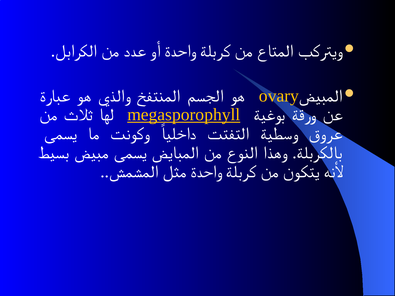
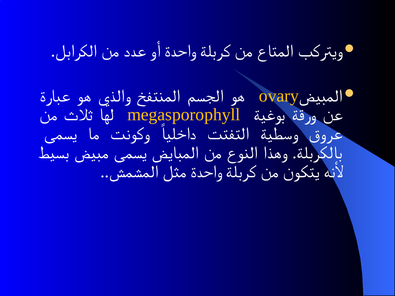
megasporophyll underline: present -> none
